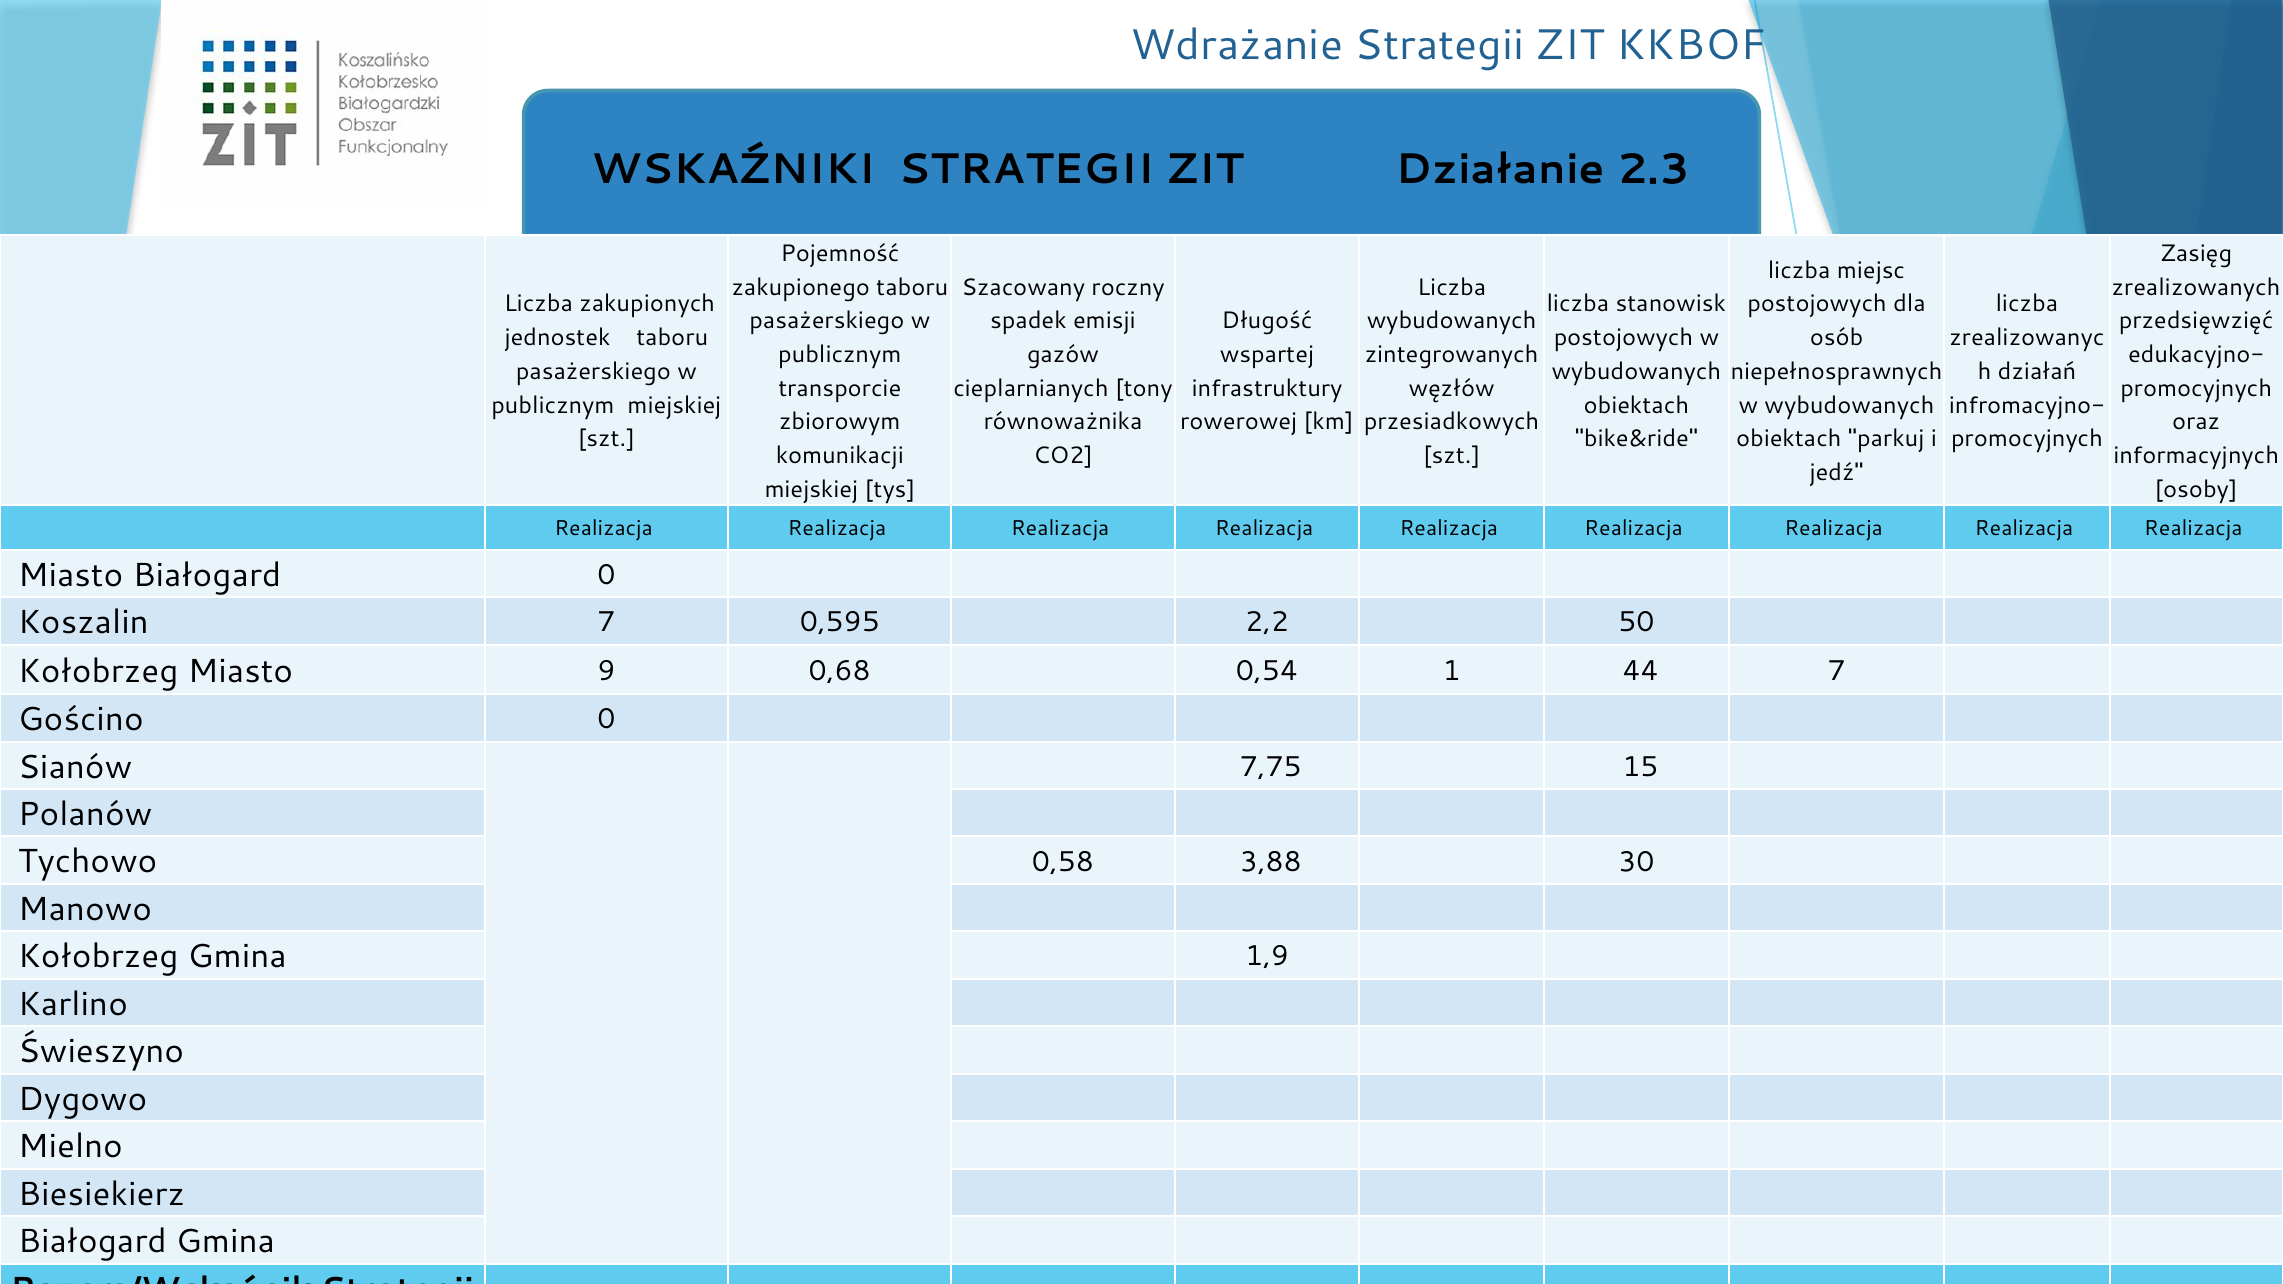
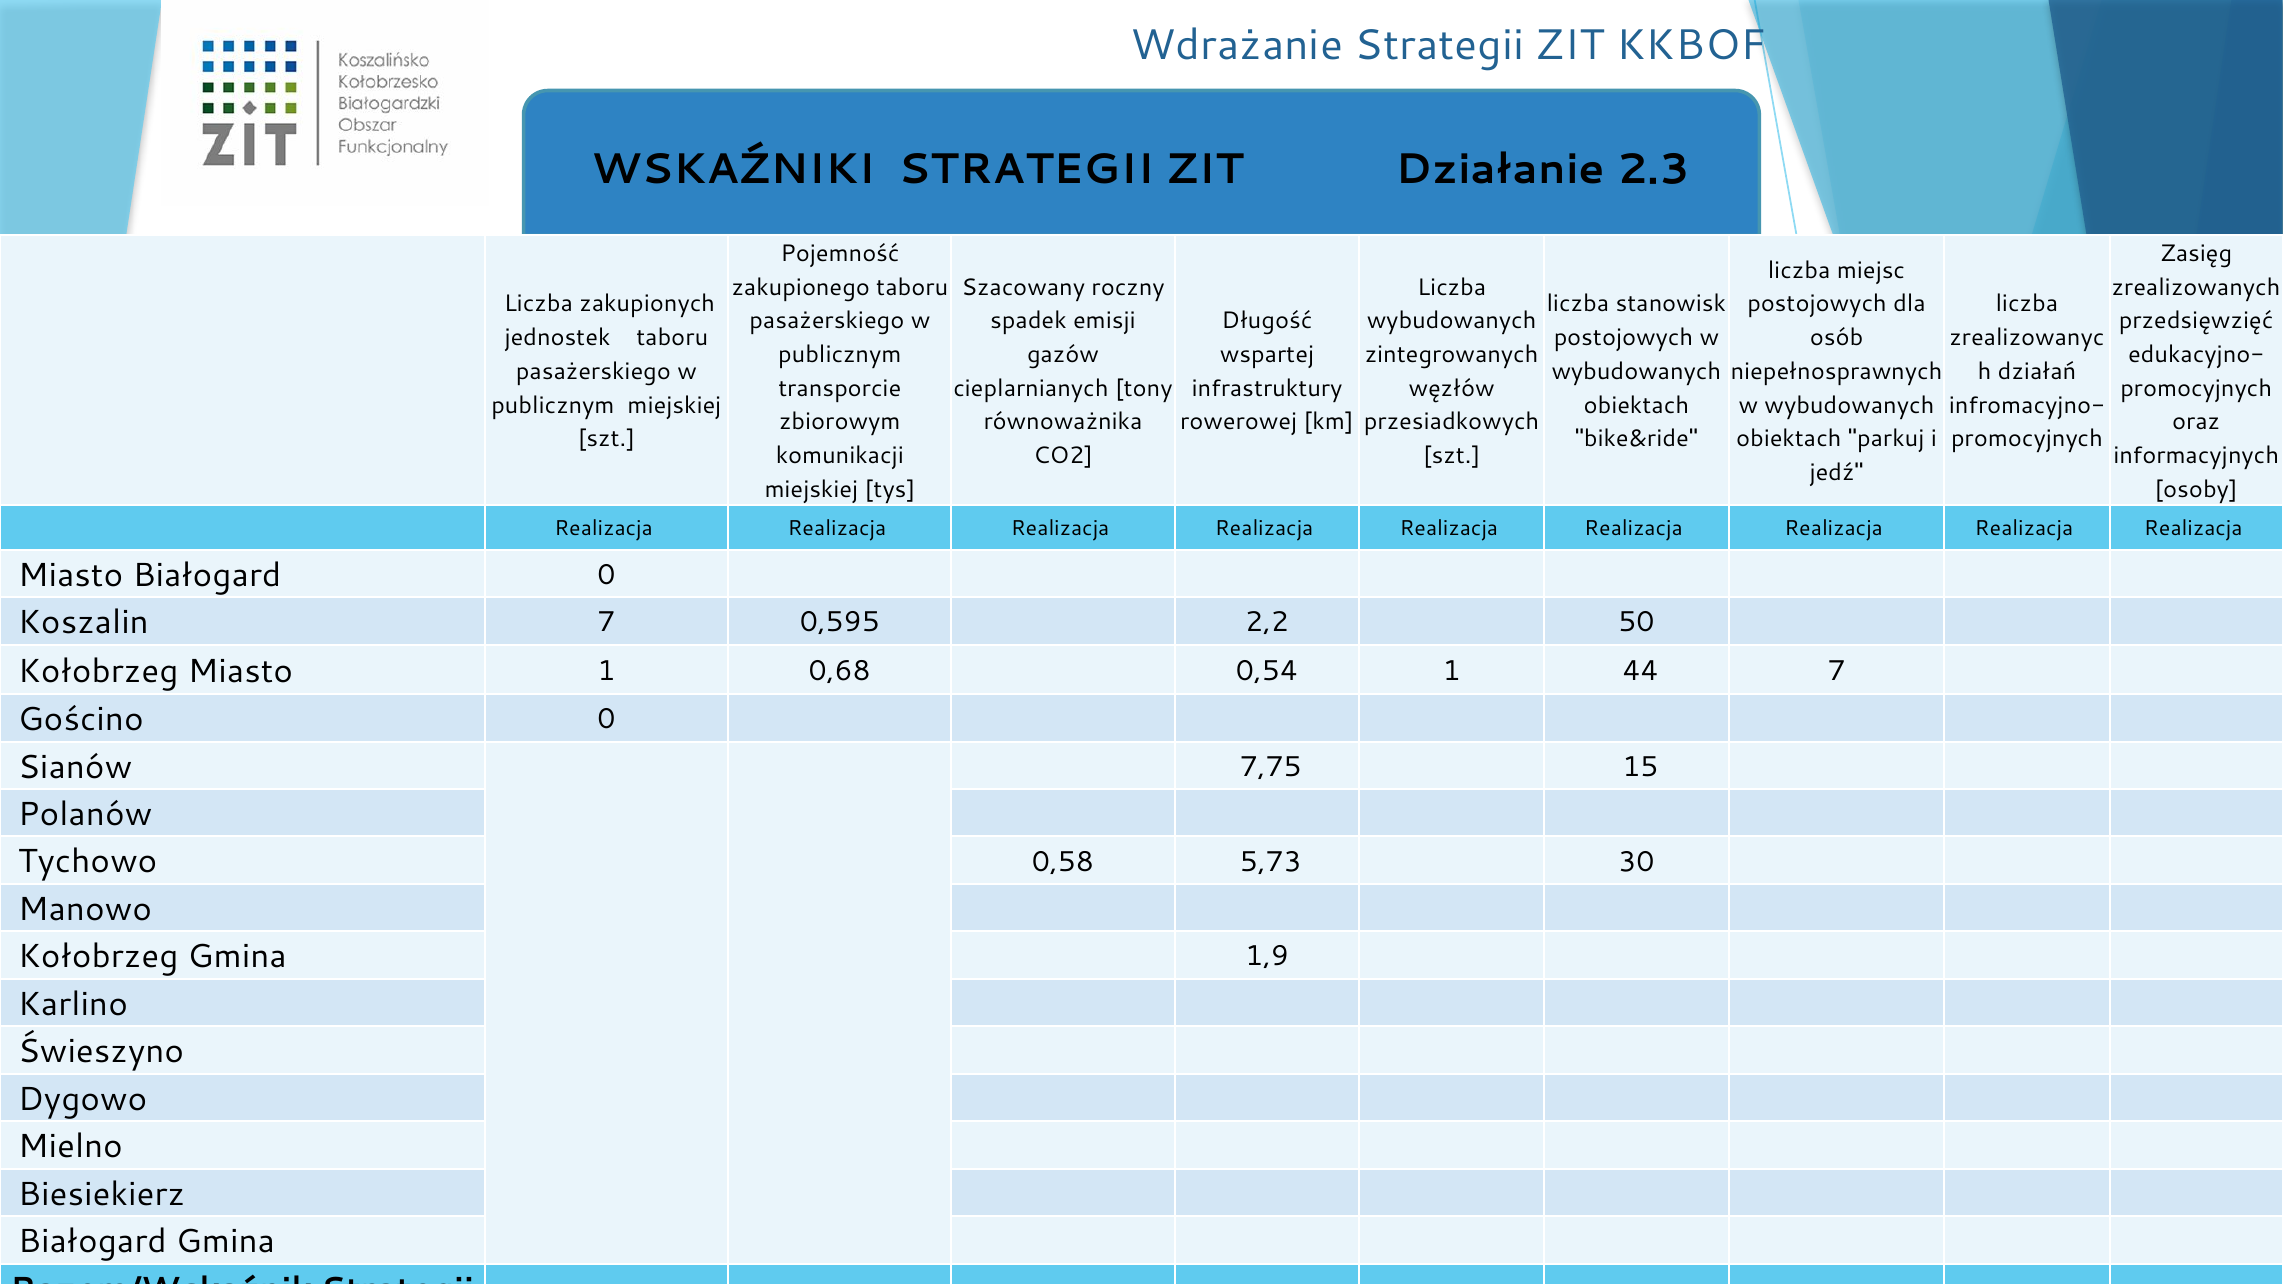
Miasto 9: 9 -> 1
3,88: 3,88 -> 5,73
